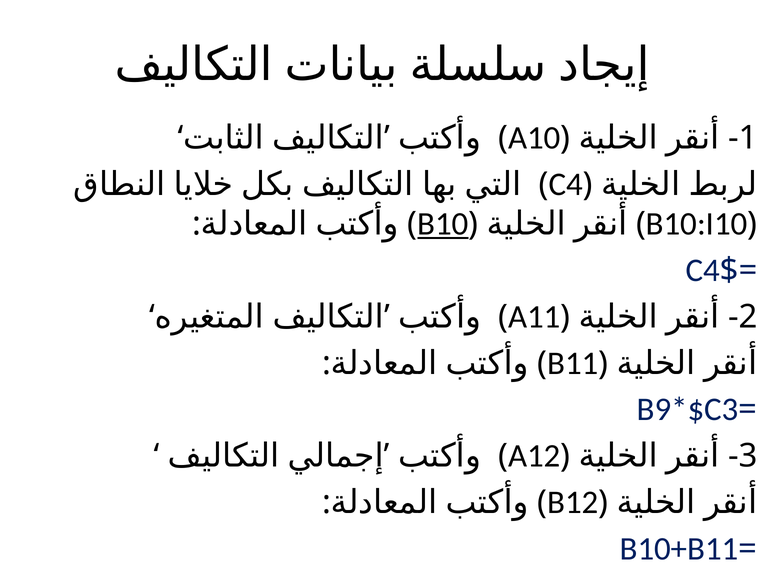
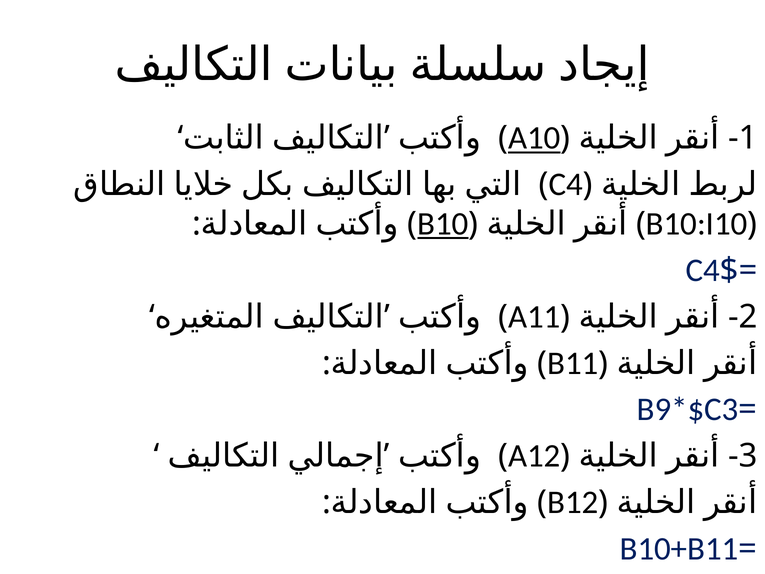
A10 underline: none -> present
